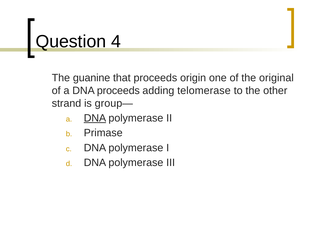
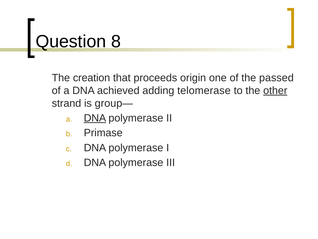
4: 4 -> 8
guanine: guanine -> creation
original: original -> passed
DNA proceeds: proceeds -> achieved
other underline: none -> present
